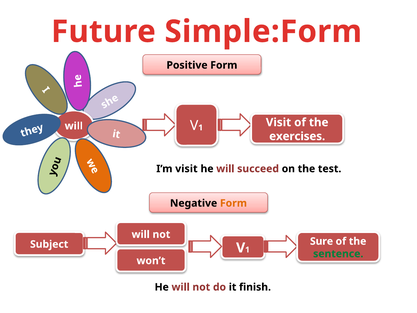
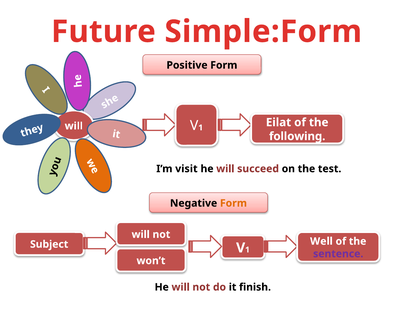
Visit at (278, 122): Visit -> Eilat
exercises: exercises -> following
Sure: Sure -> Well
sentence colour: green -> purple
